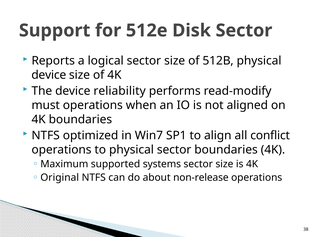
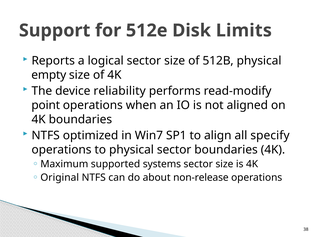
Disk Sector: Sector -> Limits
device at (49, 75): device -> empty
must: must -> point
conflict: conflict -> specify
